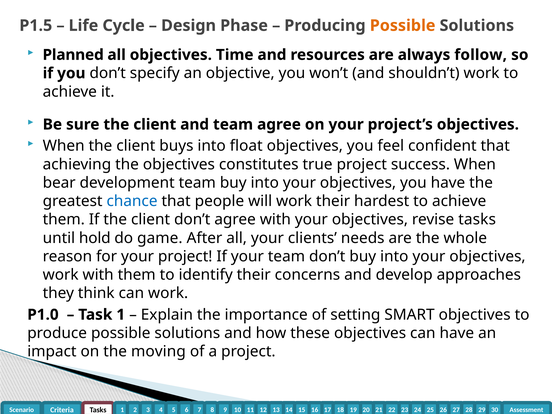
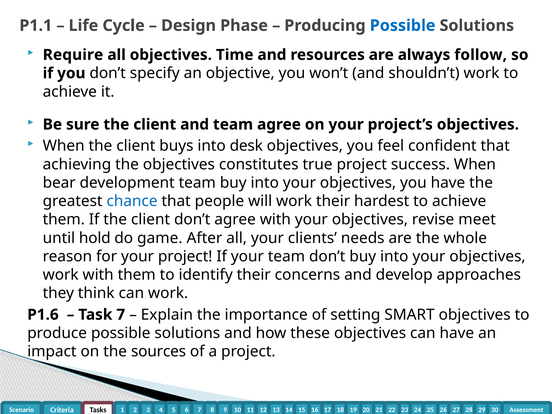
P1.5: P1.5 -> P1.1
Possible at (403, 26) colour: orange -> blue
Planned: Planned -> Require
float: float -> desk
revise tasks: tasks -> meet
P1.0: P1.0 -> P1.6
Task 1: 1 -> 7
moving: moving -> sources
